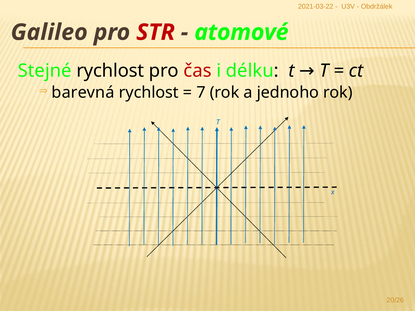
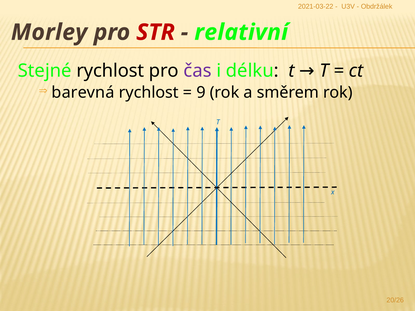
Galileo: Galileo -> Morley
atomové: atomové -> relativní
čas colour: red -> purple
7: 7 -> 9
jednoho: jednoho -> směrem
